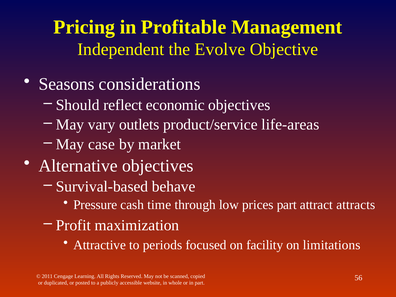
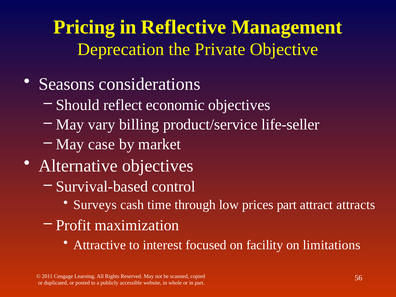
Profitable: Profitable -> Reflective
Independent: Independent -> Deprecation
Evolve: Evolve -> Private
outlets: outlets -> billing
life-areas: life-areas -> life-seller
behave: behave -> control
Pressure: Pressure -> Surveys
periods: periods -> interest
